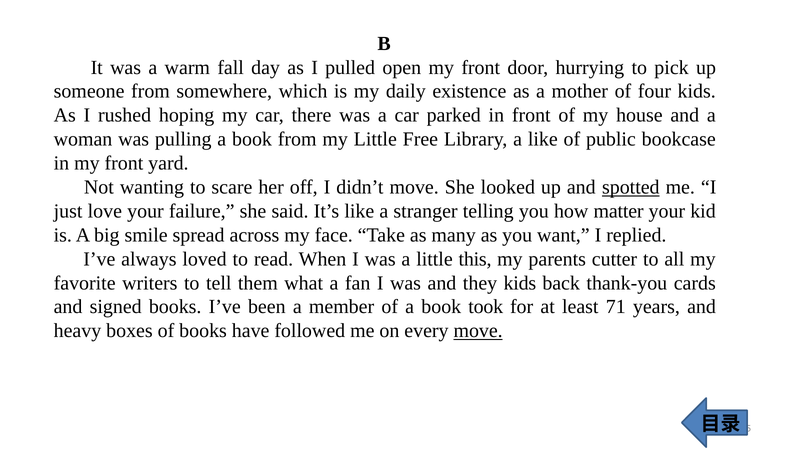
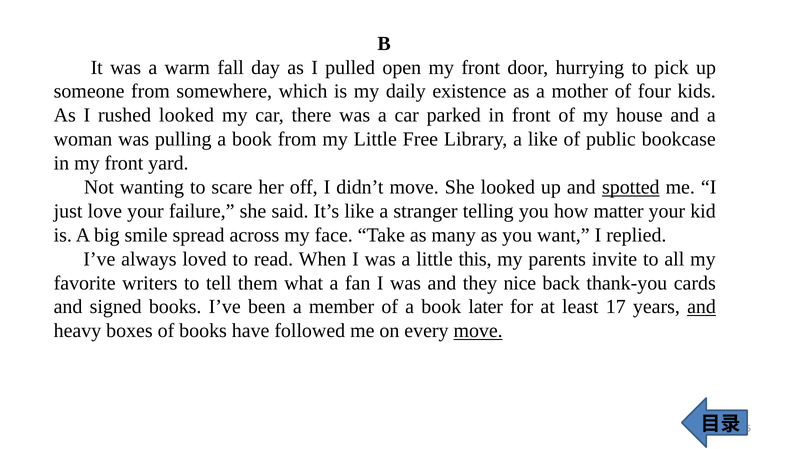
rushed hoping: hoping -> looked
cutter: cutter -> invite
they kids: kids -> nice
took: took -> later
71: 71 -> 17
and at (702, 306) underline: none -> present
